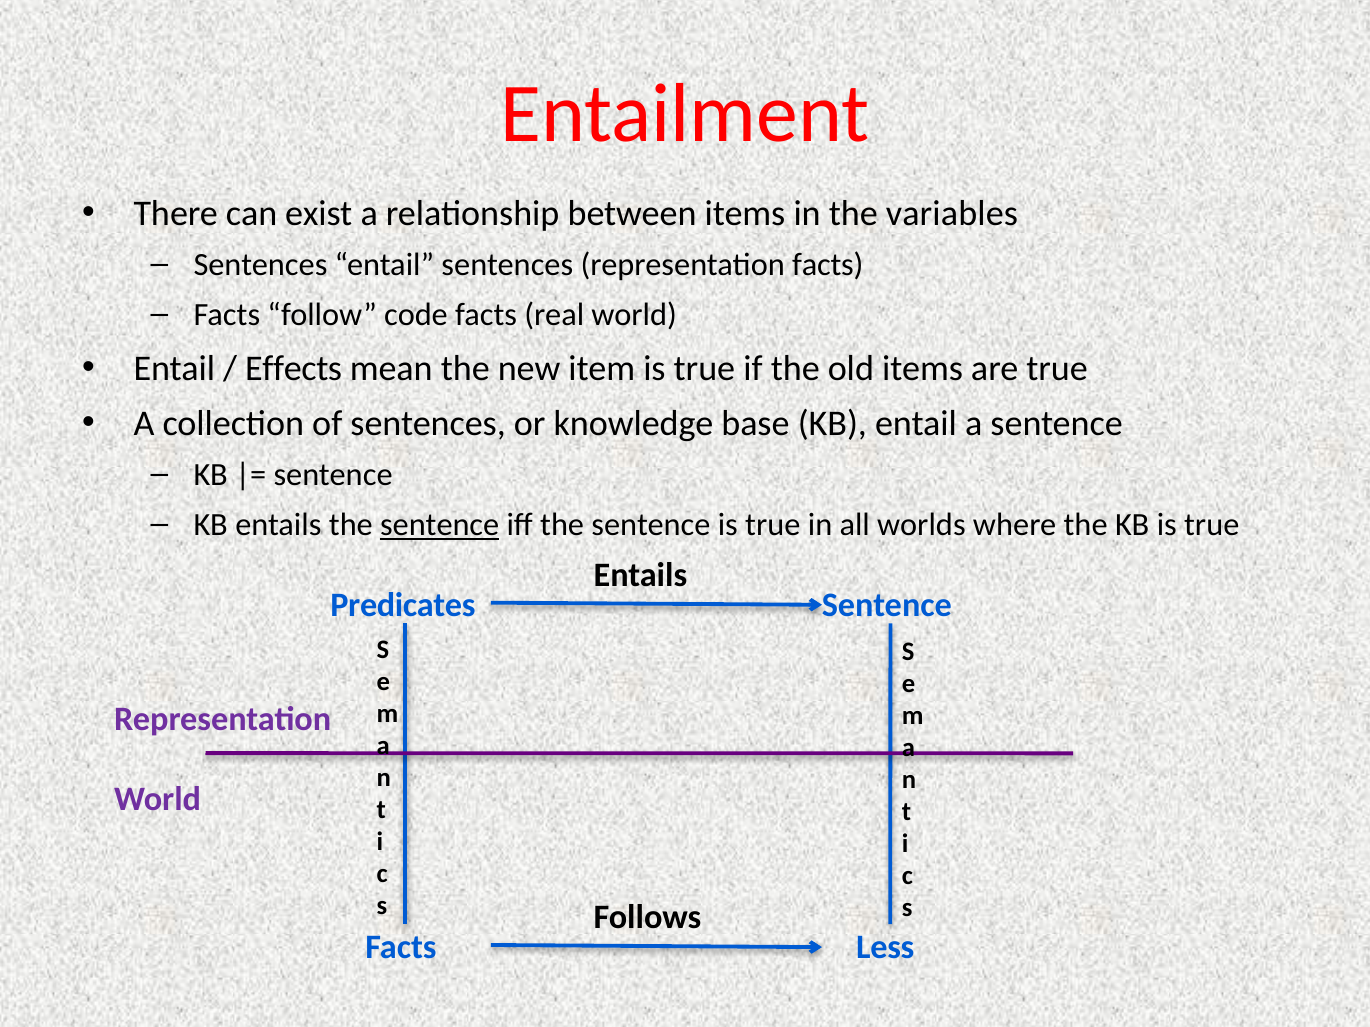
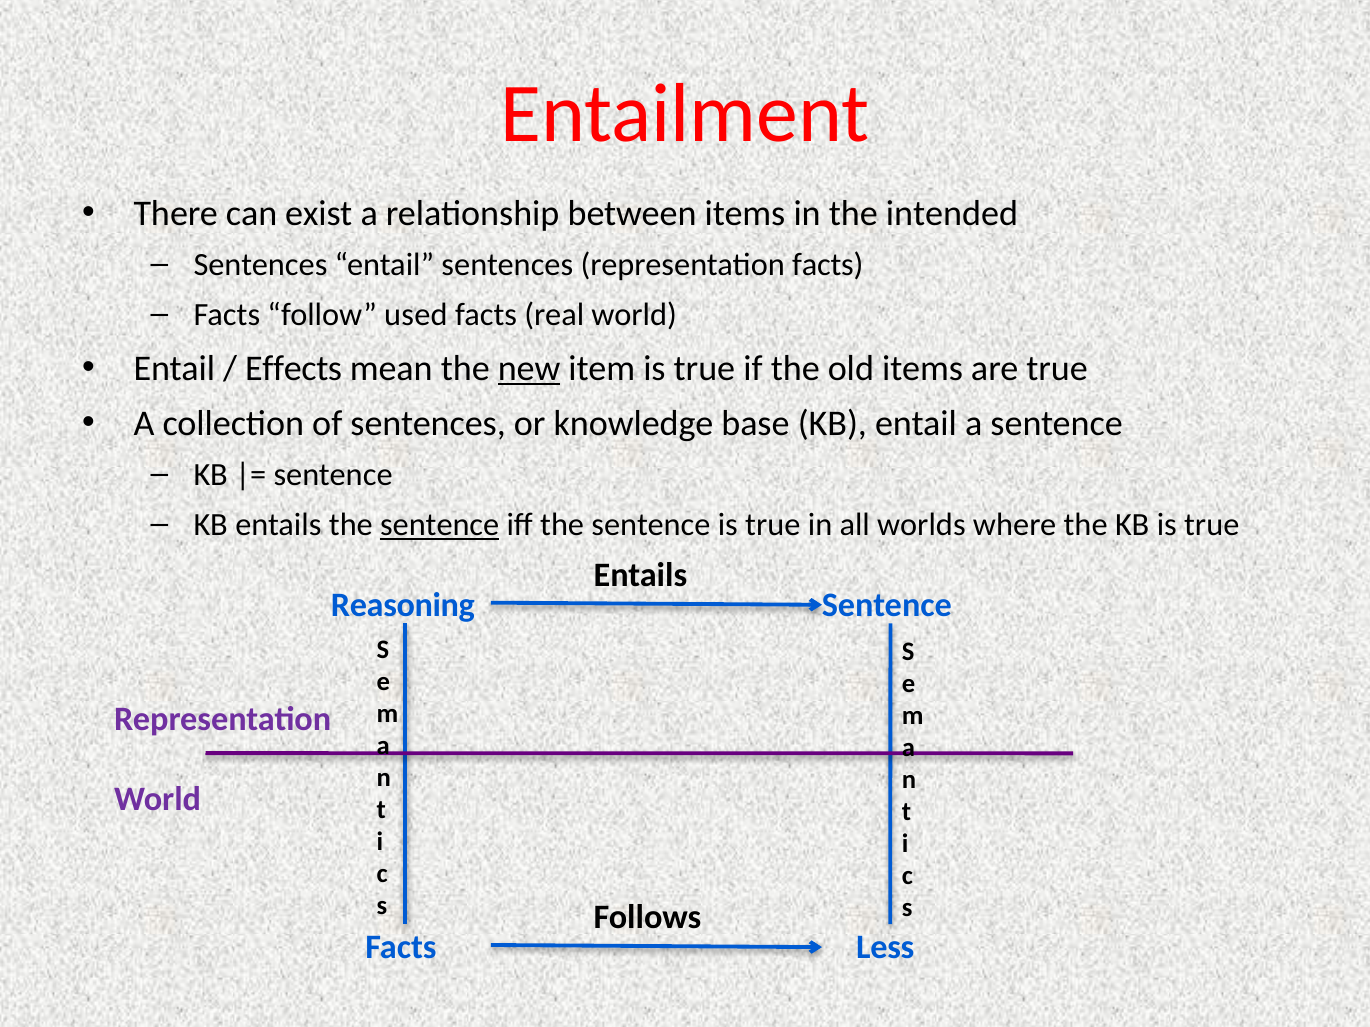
variables: variables -> intended
code: code -> used
new underline: none -> present
Predicates: Predicates -> Reasoning
